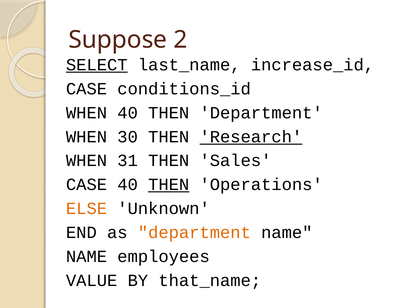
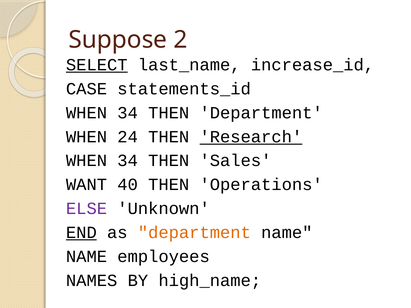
conditions_id: conditions_id -> statements_id
40 at (128, 113): 40 -> 34
30: 30 -> 24
31 at (128, 161): 31 -> 34
CASE at (87, 185): CASE -> WANT
THEN at (169, 185) underline: present -> none
ELSE colour: orange -> purple
END underline: none -> present
VALUE: VALUE -> NAMES
that_name: that_name -> high_name
